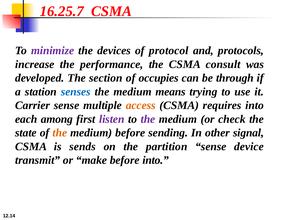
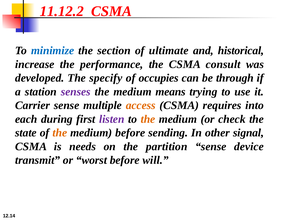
16.25.7: 16.25.7 -> 11.12.2
minimize colour: purple -> blue
devices: devices -> section
protocol: protocol -> ultimate
protocols: protocols -> historical
section: section -> specify
senses colour: blue -> purple
among: among -> during
the at (148, 119) colour: purple -> orange
sends: sends -> needs
make: make -> worst
before into: into -> will
